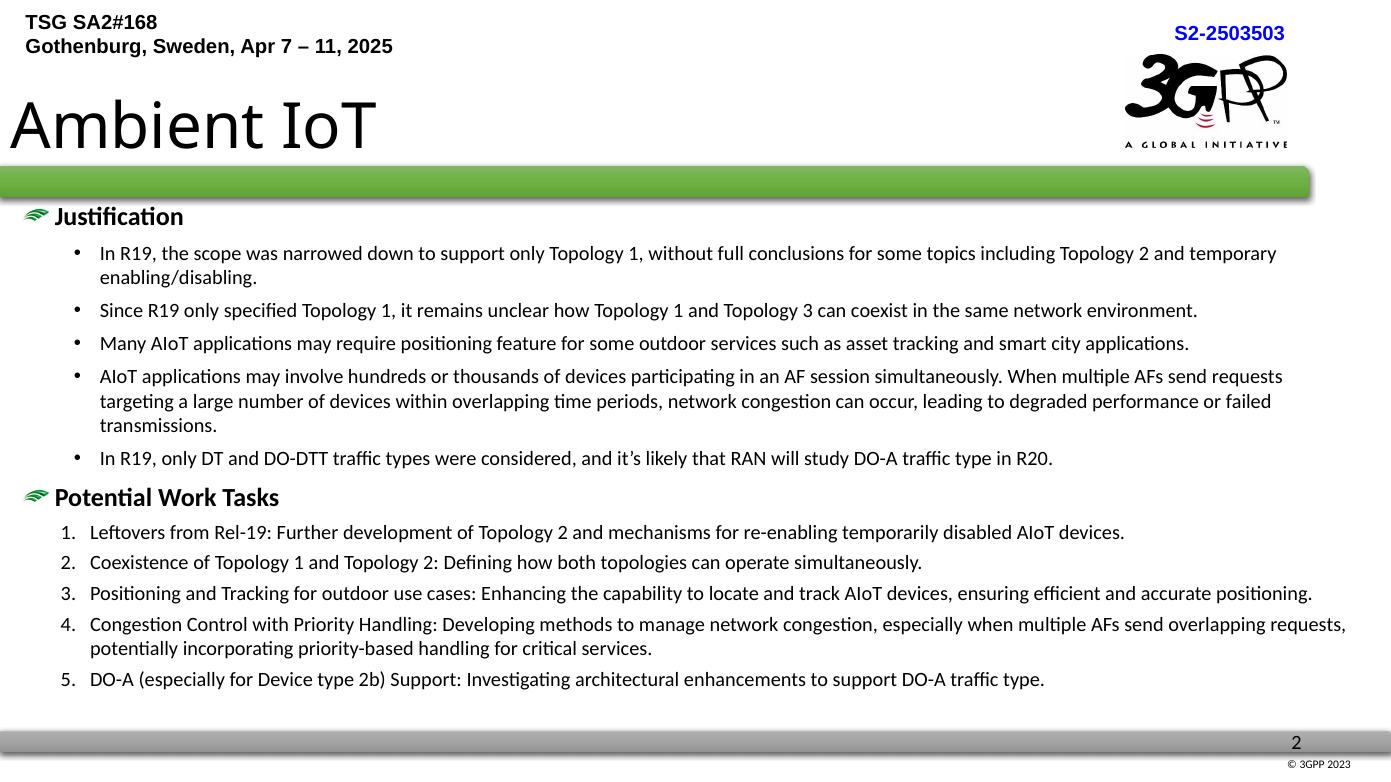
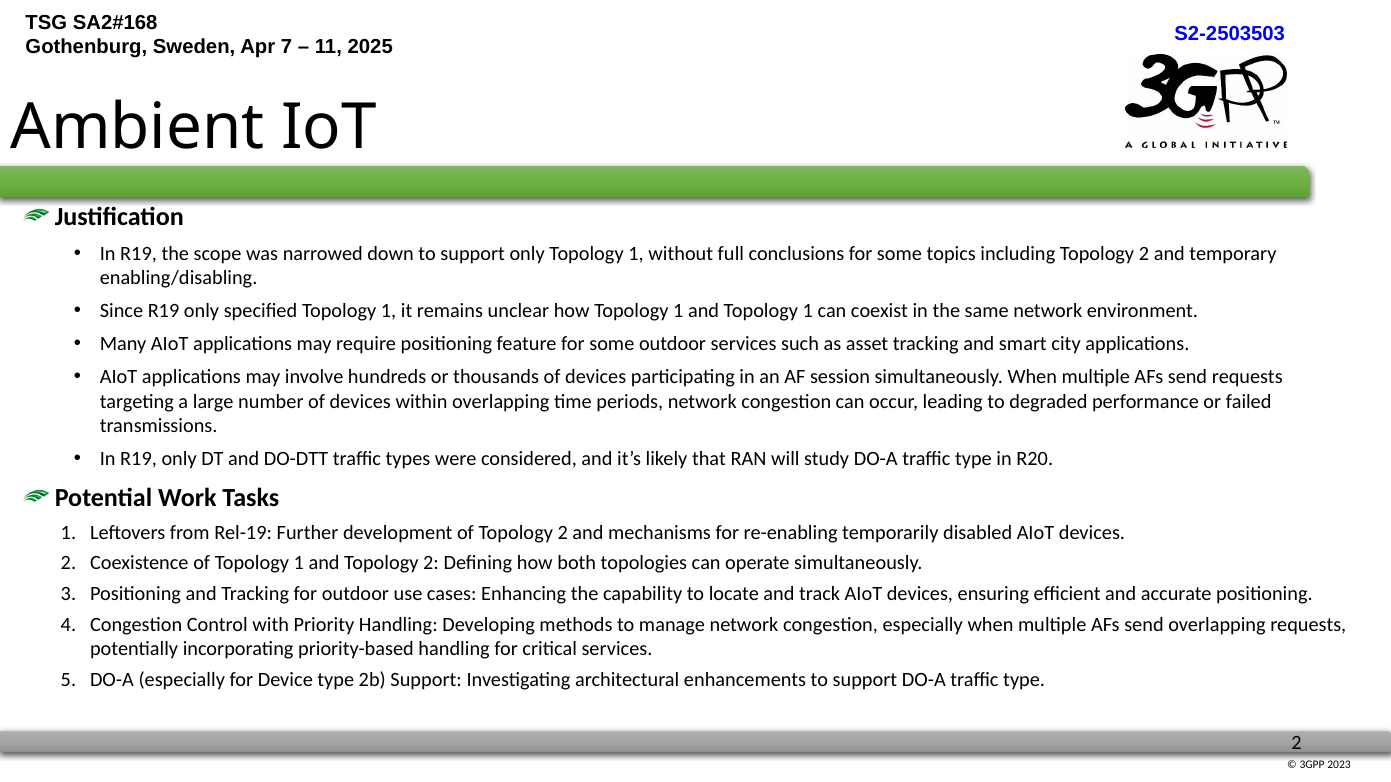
and Topology 3: 3 -> 1
